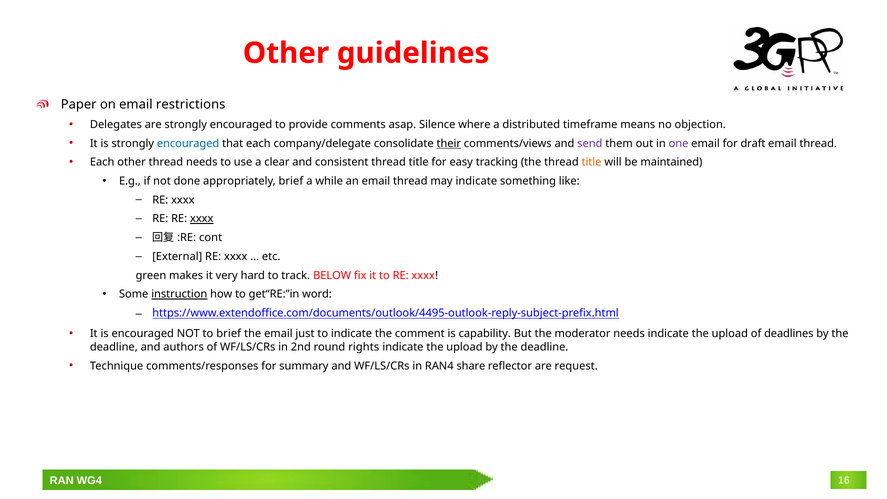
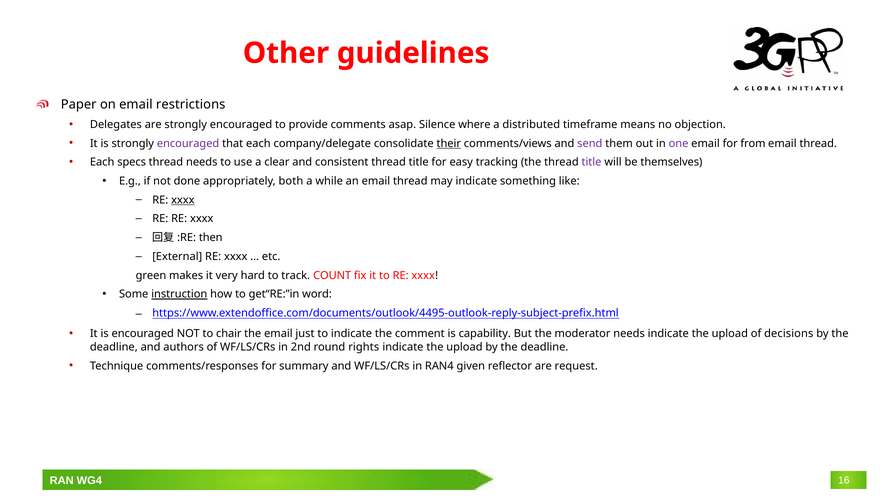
encouraged at (188, 143) colour: blue -> purple
draft: draft -> from
Each other: other -> specs
title at (591, 162) colour: orange -> purple
maintained: maintained -> themselves
appropriately brief: brief -> both
xxxx at (183, 200) underline: none -> present
xxxx at (202, 219) underline: present -> none
cont: cont -> then
BELOW: BELOW -> COUNT
to brief: brief -> chair
deadlines: deadlines -> decisions
share: share -> given
